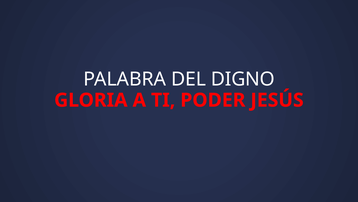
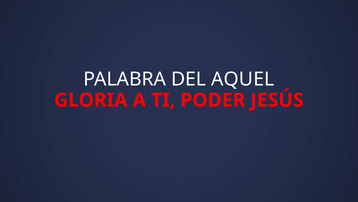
DIGNO: DIGNO -> AQUEL
